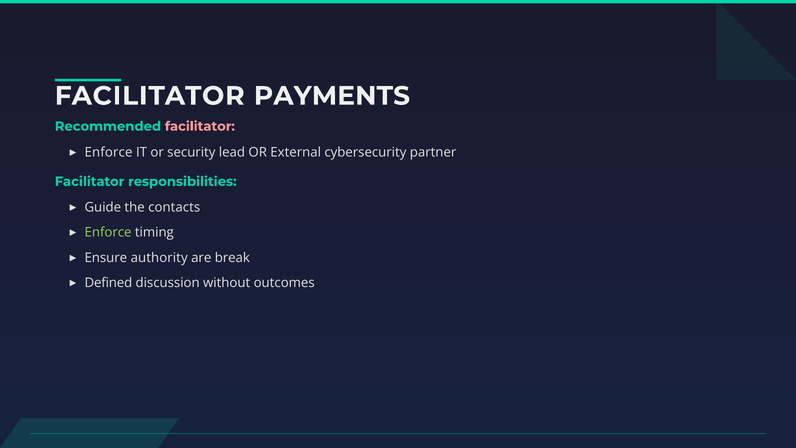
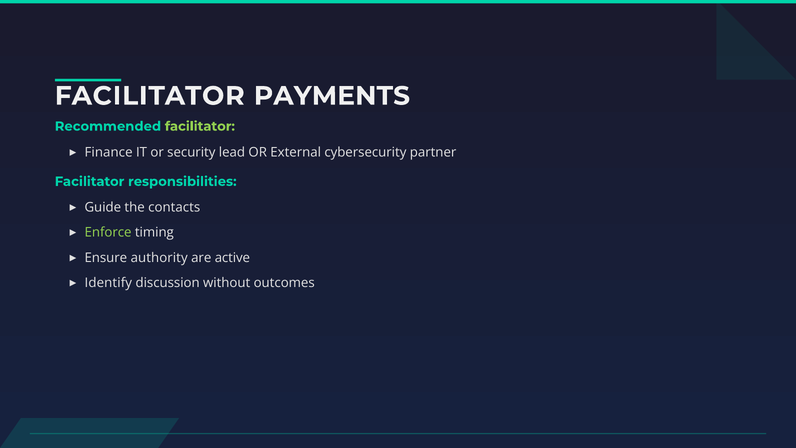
facilitator at (200, 126) colour: pink -> light green
Enforce at (109, 152): Enforce -> Finance
break: break -> active
Defined: Defined -> Identify
